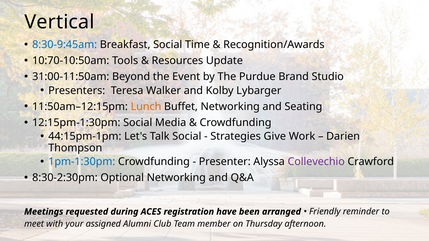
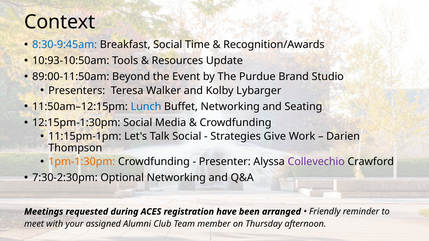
Vertical: Vertical -> Context
10:70-10:50am: 10:70-10:50am -> 10:93-10:50am
31:00-11:50am: 31:00-11:50am -> 89:00-11:50am
Lunch colour: orange -> blue
44:15pm-1pm: 44:15pm-1pm -> 11:15pm-1pm
1pm-1:30pm colour: blue -> orange
8:30-2:30pm: 8:30-2:30pm -> 7:30-2:30pm
